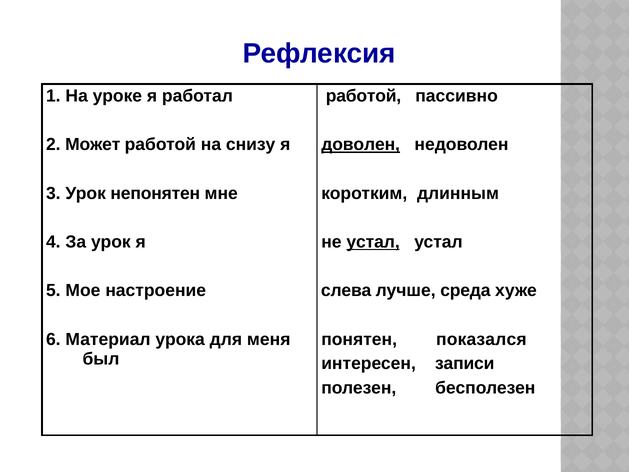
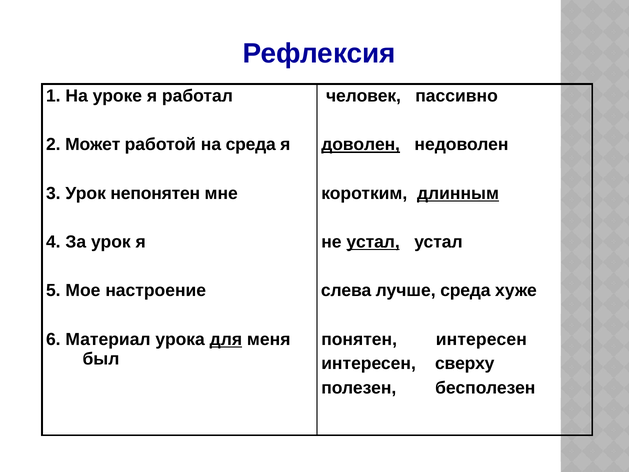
работой at (364, 96): работой -> человек
на снизу: снизу -> среда
длинным underline: none -> present
для underline: none -> present
понятен показался: показался -> интересен
записи: записи -> сверху
